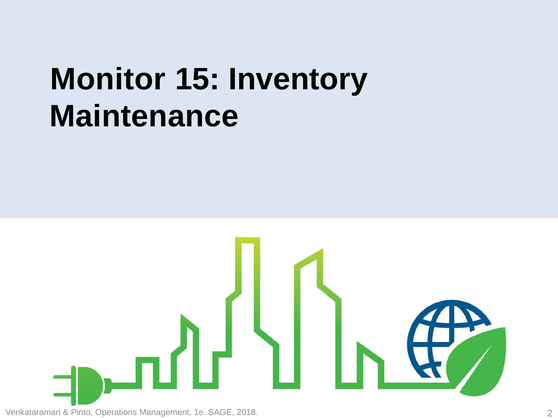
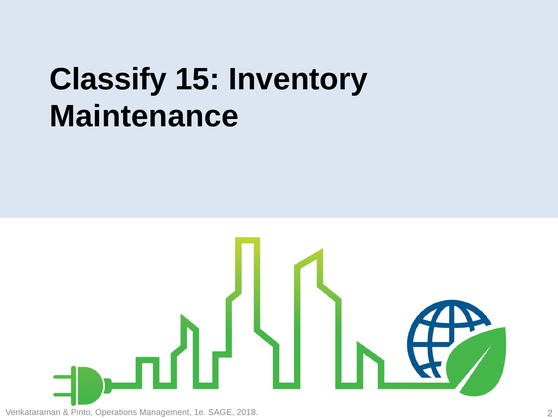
Monitor: Monitor -> Classify
